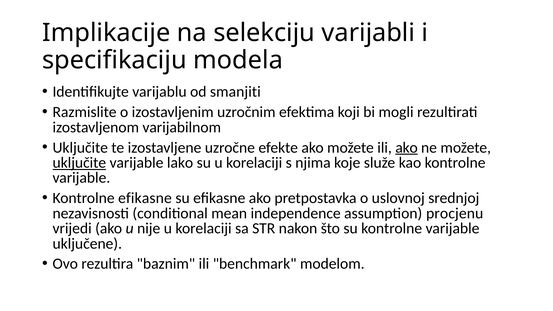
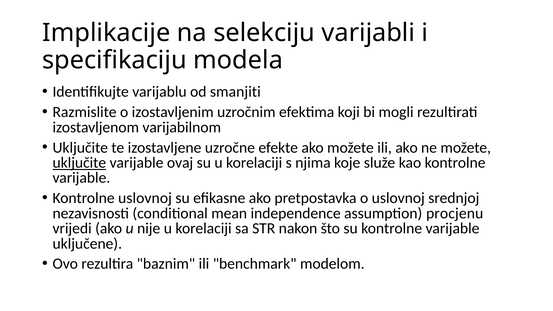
ako at (407, 148) underline: present -> none
lako: lako -> ovaj
Kontrolne efikasne: efikasne -> uslovnoj
